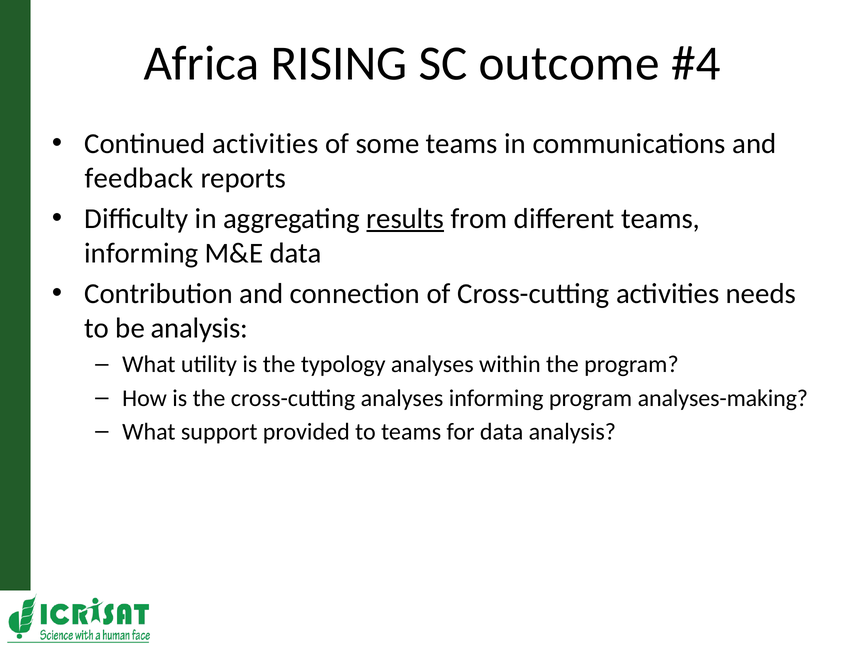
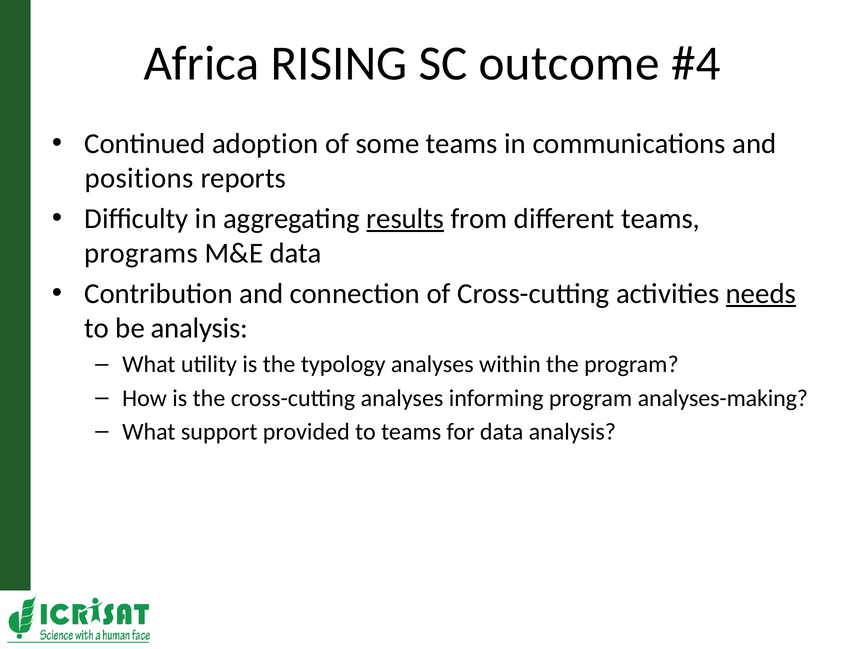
Continued activities: activities -> adoption
feedback: feedback -> positions
informing at (141, 253): informing -> programs
needs underline: none -> present
